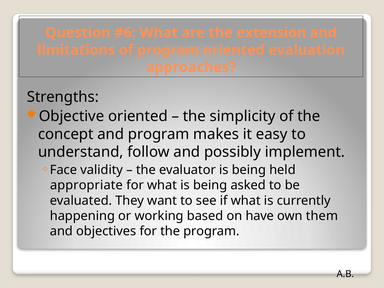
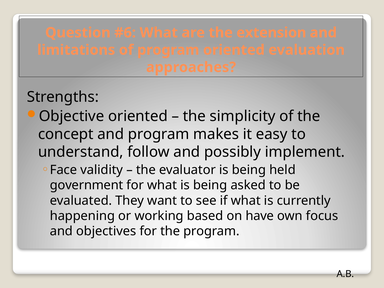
appropriate: appropriate -> government
them: them -> focus
